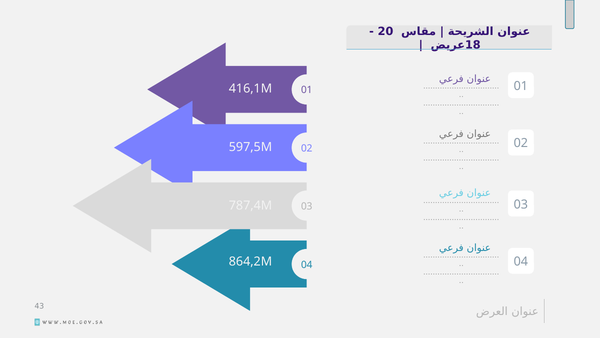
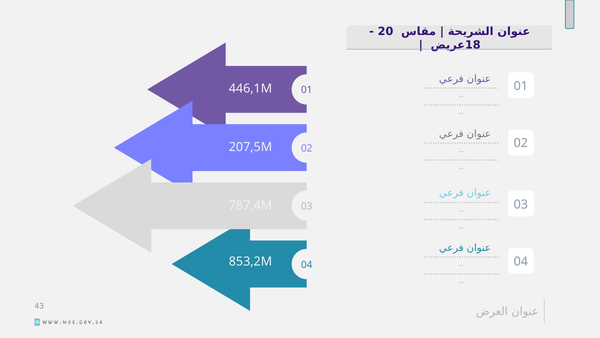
416,1M: 416,1M -> 446,1M
597,5M: 597,5M -> 207,5M
864,2M: 864,2M -> 853,2M
